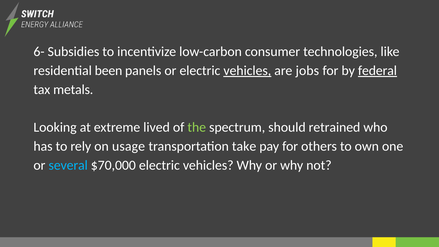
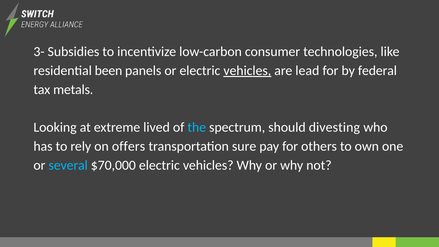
6-: 6- -> 3-
jobs: jobs -> lead
federal underline: present -> none
the colour: light green -> light blue
retrained: retrained -> divesting
usage: usage -> offers
take: take -> sure
